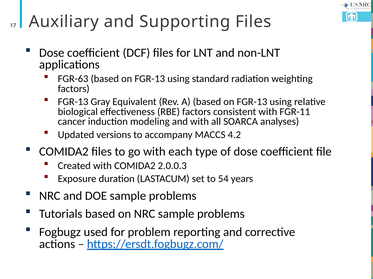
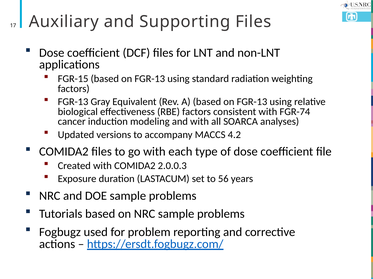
FGR-63: FGR-63 -> FGR-15
FGR-11: FGR-11 -> FGR-74
54: 54 -> 56
